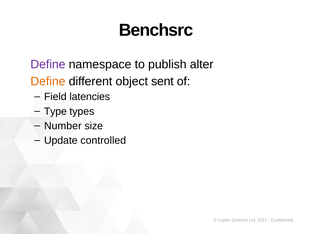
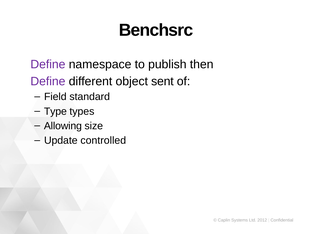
alter: alter -> then
Define at (48, 81) colour: orange -> purple
latencies: latencies -> standard
Number: Number -> Allowing
